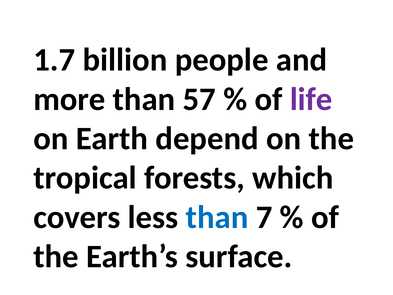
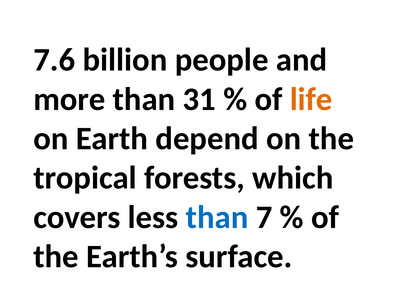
1.7: 1.7 -> 7.6
57: 57 -> 31
life colour: purple -> orange
